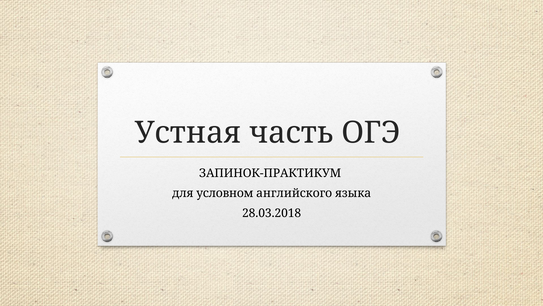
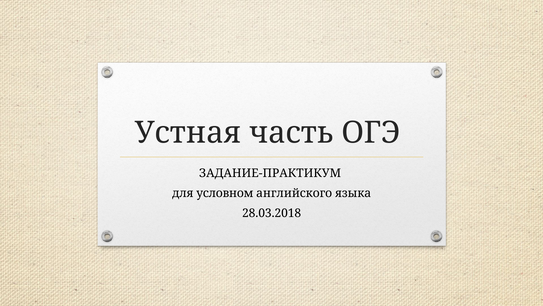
ЗАПИНОК-ПРАКТИКУМ: ЗАПИНОК-ПРАКТИКУМ -> ЗАДАНИЕ-ПРАКТИКУМ
